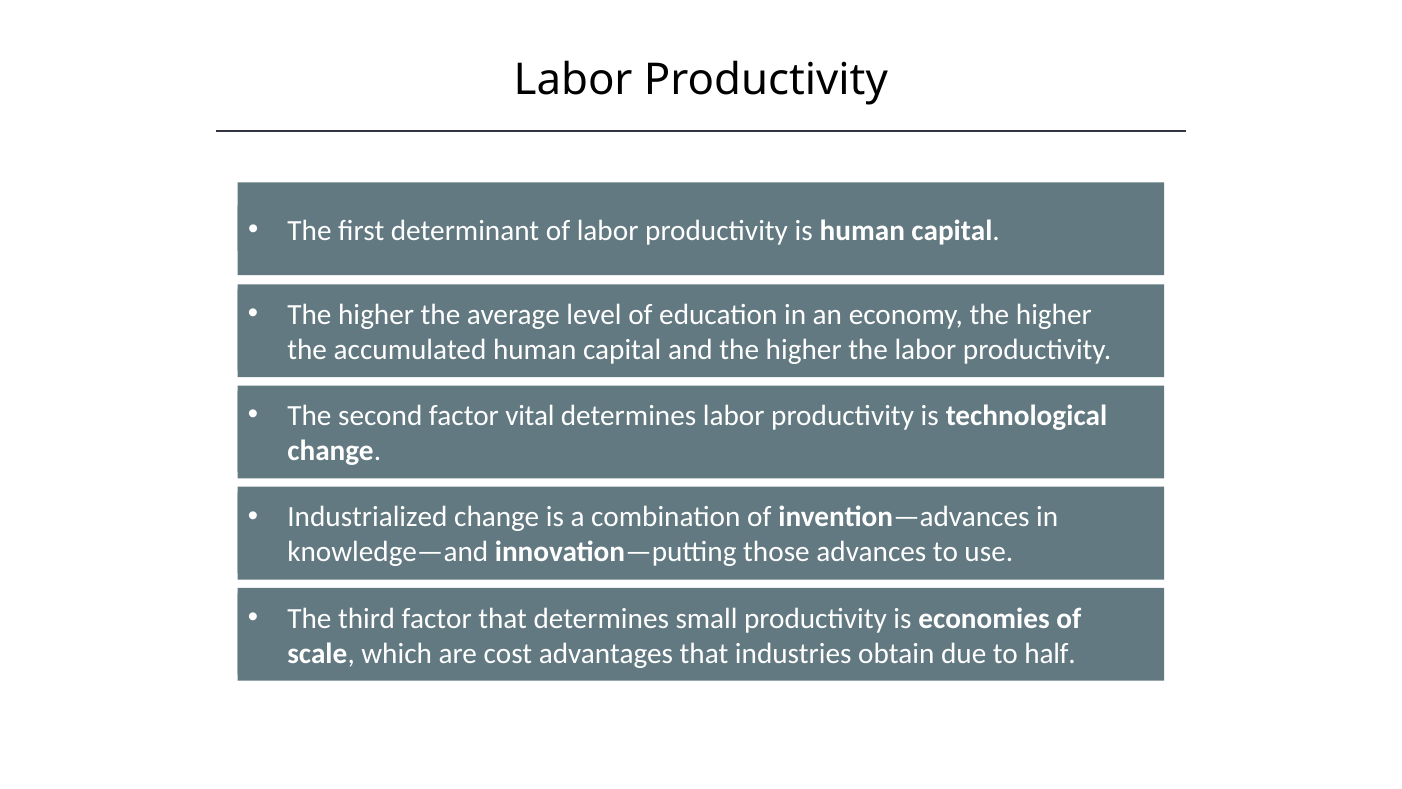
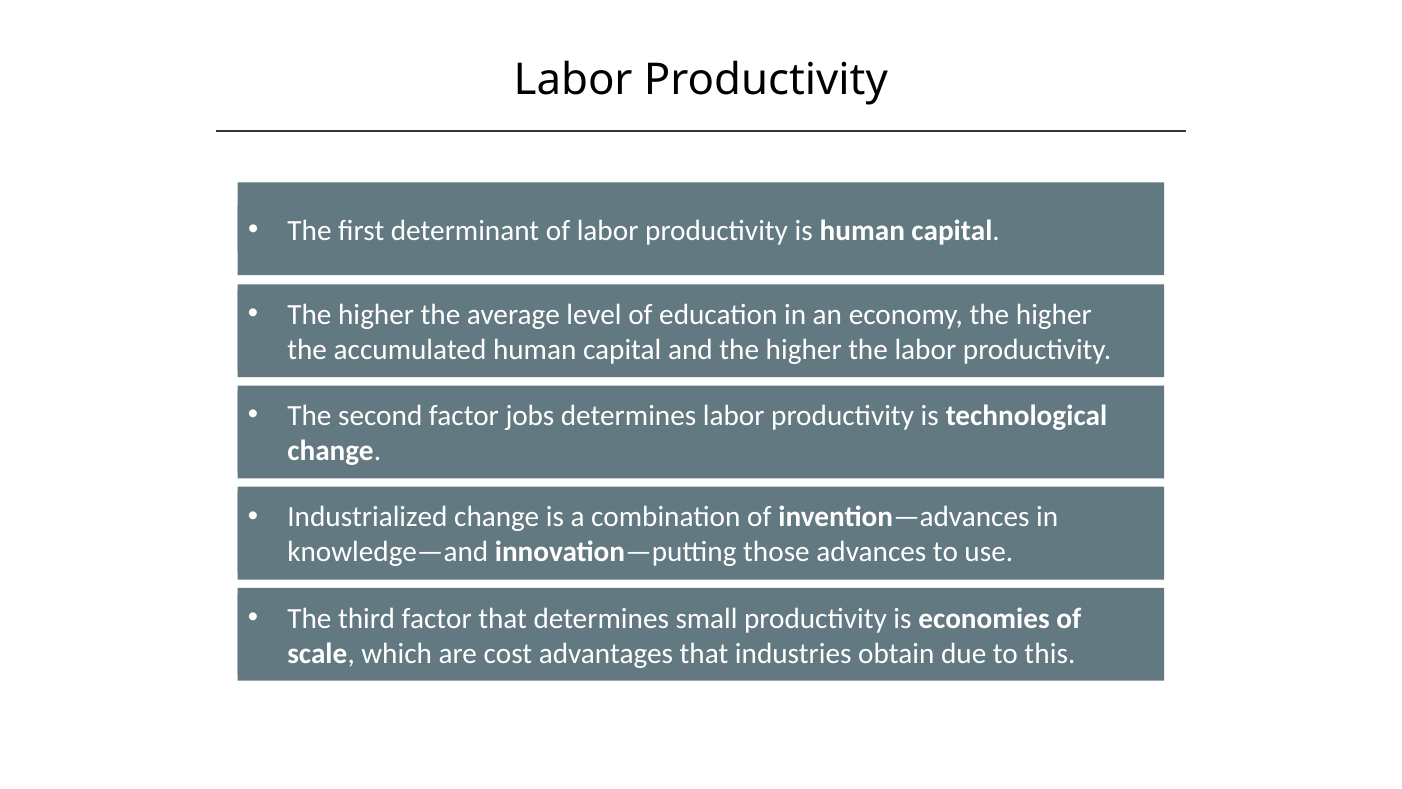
vital: vital -> jobs
half: half -> this
